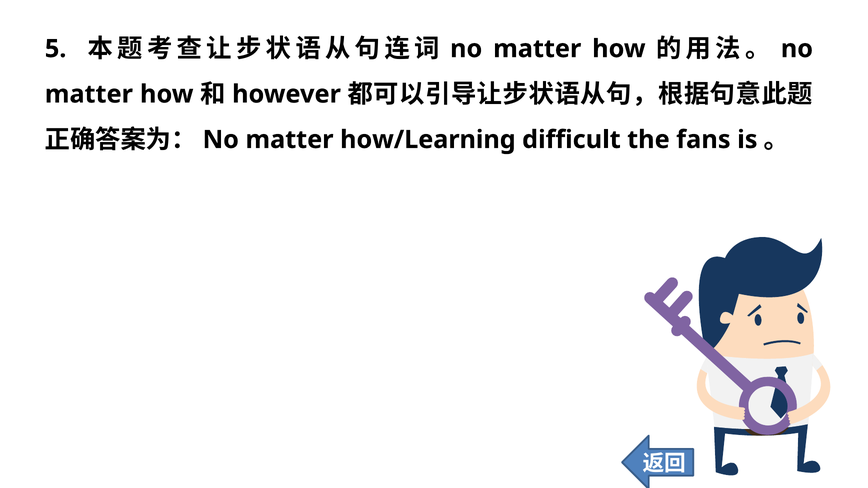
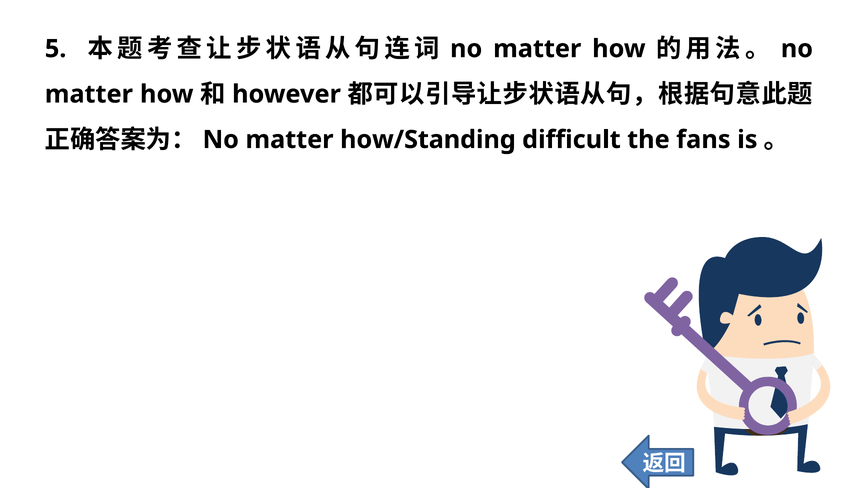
how/Learning: how/Learning -> how/Standing
